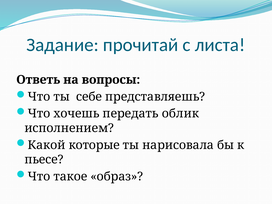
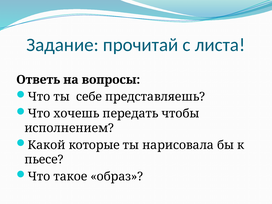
облик: облик -> чтобы
